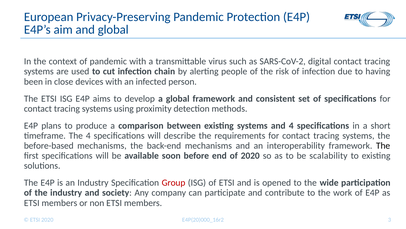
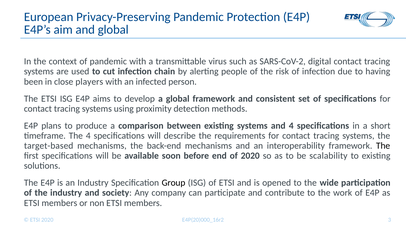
devices: devices -> players
before-based: before-based -> target-based
Group colour: red -> black
